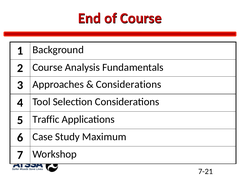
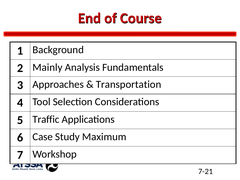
2 Course: Course -> Mainly
Considerations at (129, 84): Considerations -> Transportation
